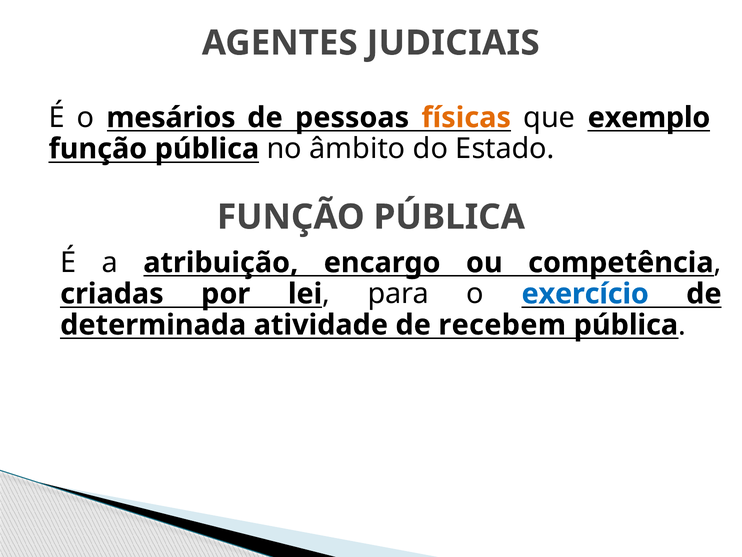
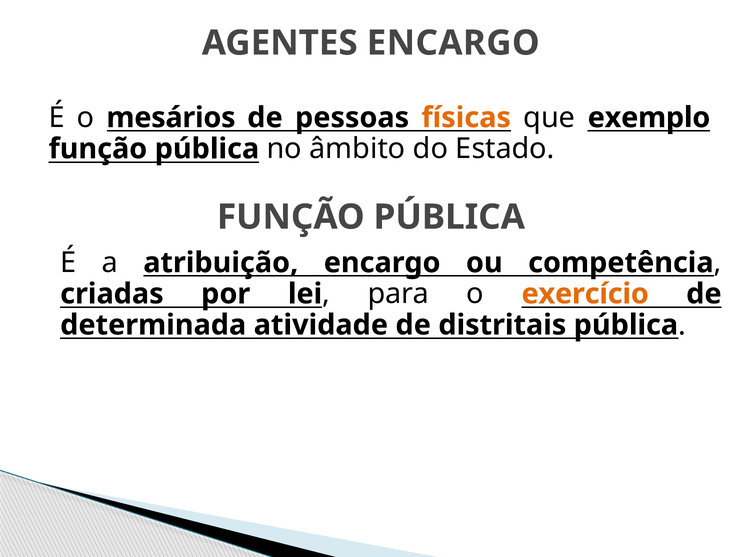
AGENTES JUDICIAIS: JUDICIAIS -> ENCARGO
exercício colour: blue -> orange
recebem: recebem -> distritais
